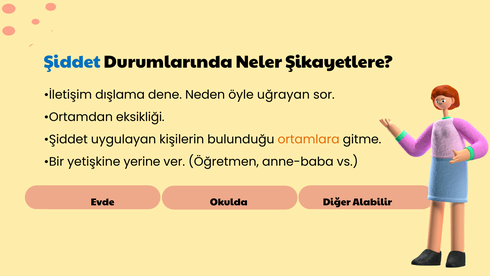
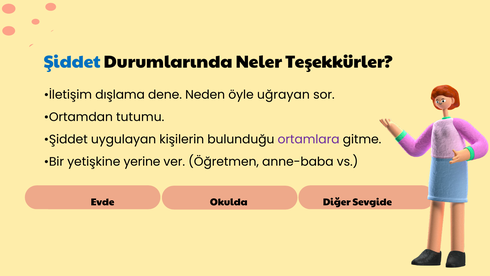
Şikayetlere: Şikayetlere -> Teşekkürler
eksikliği: eksikliği -> tutumu
ortamlara colour: orange -> purple
Alabilir: Alabilir -> Sevgide
